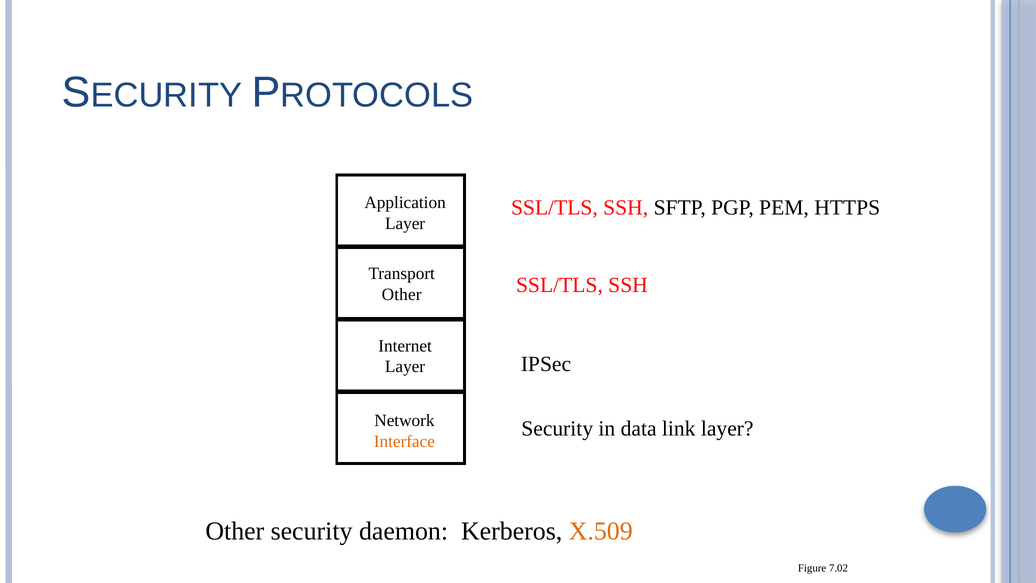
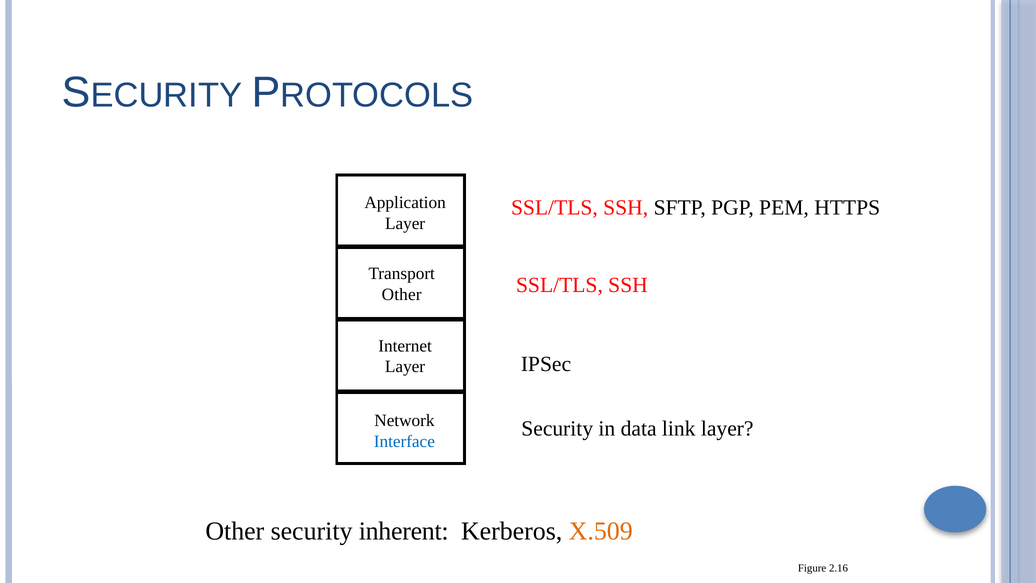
Interface colour: orange -> blue
daemon: daemon -> inherent
7.02: 7.02 -> 2.16
